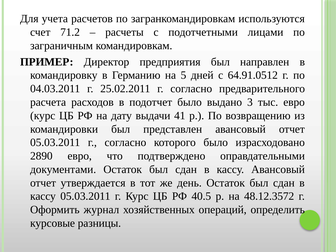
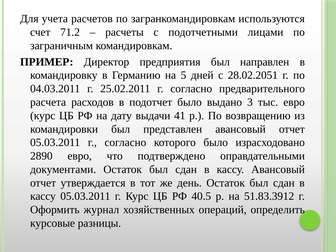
64.91.0512: 64.91.0512 -> 28.02.2051
48.12.3572: 48.12.3572 -> 51.83.3912
